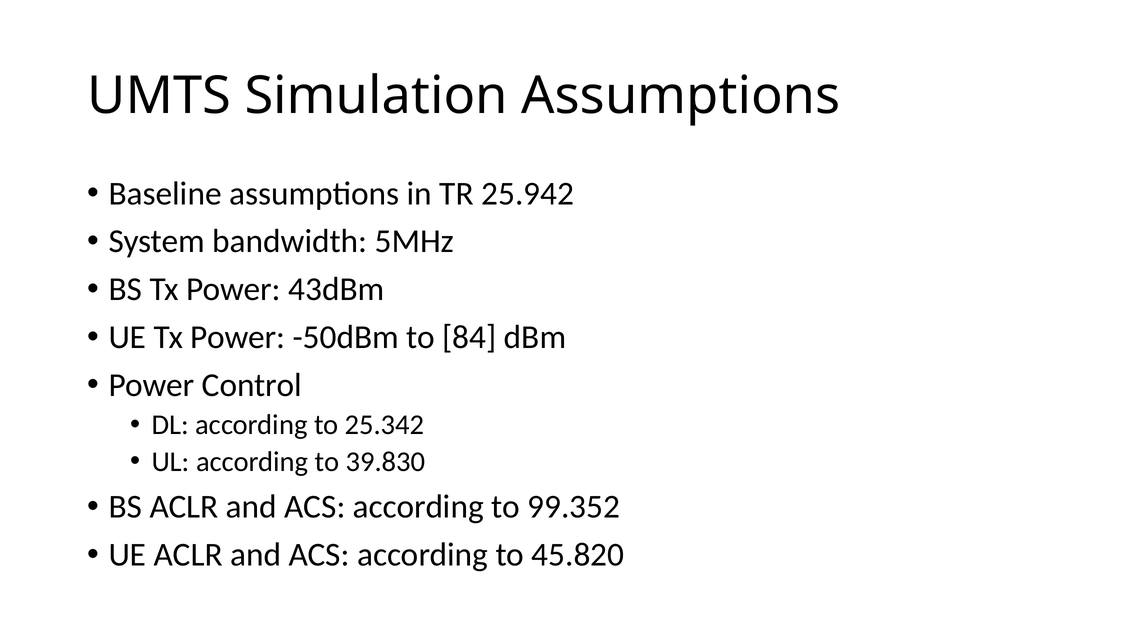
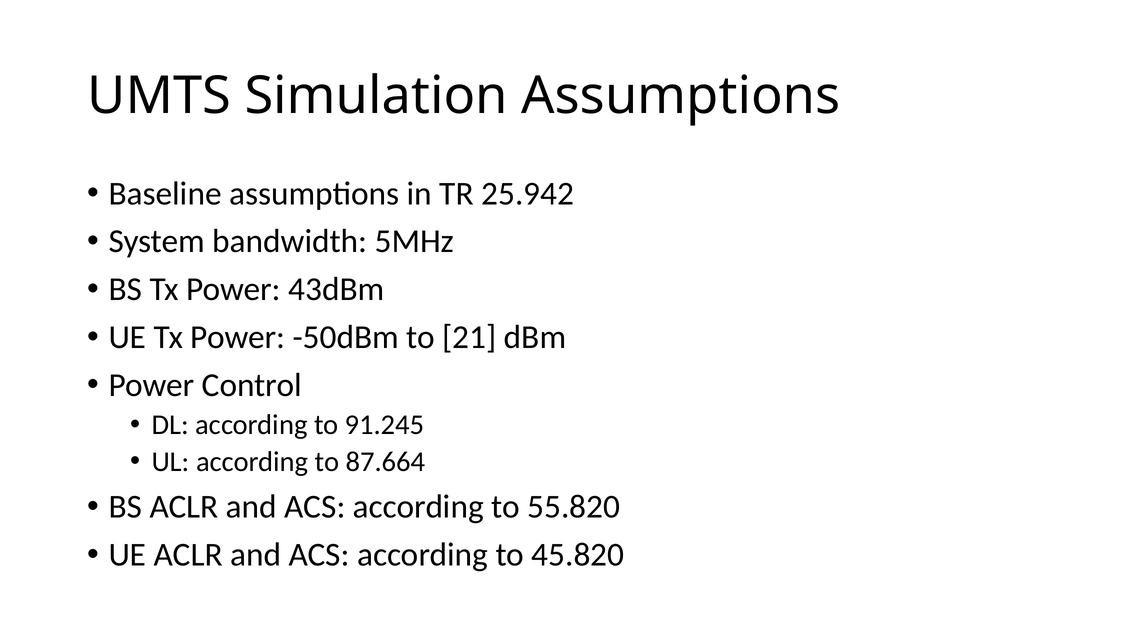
84: 84 -> 21
25.342: 25.342 -> 91.245
39.830: 39.830 -> 87.664
99.352: 99.352 -> 55.820
